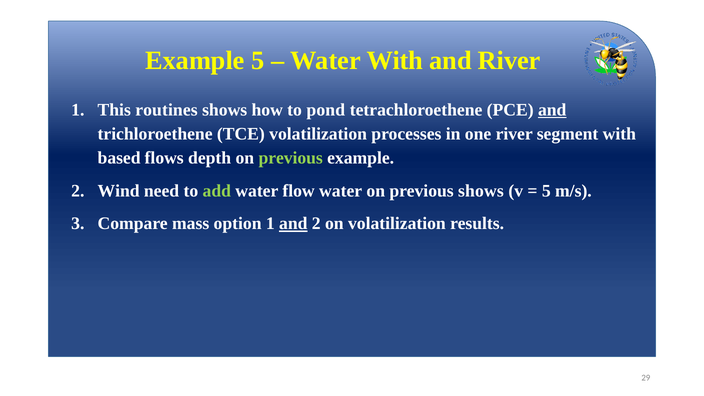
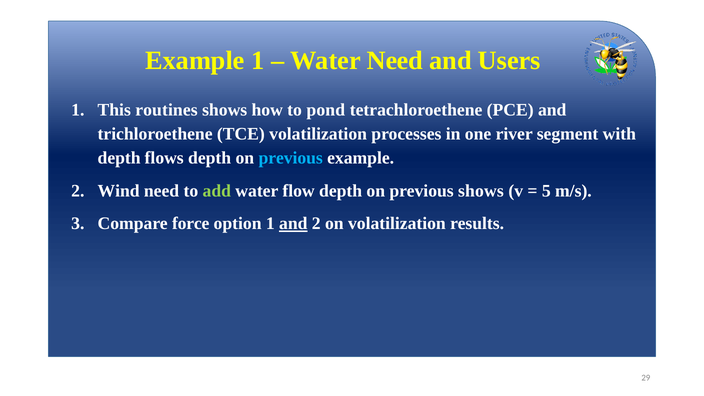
Example 5: 5 -> 1
Water With: With -> Need
and River: River -> Users
and at (552, 110) underline: present -> none
based at (119, 158): based -> depth
previous at (291, 158) colour: light green -> light blue
flow water: water -> depth
mass: mass -> force
